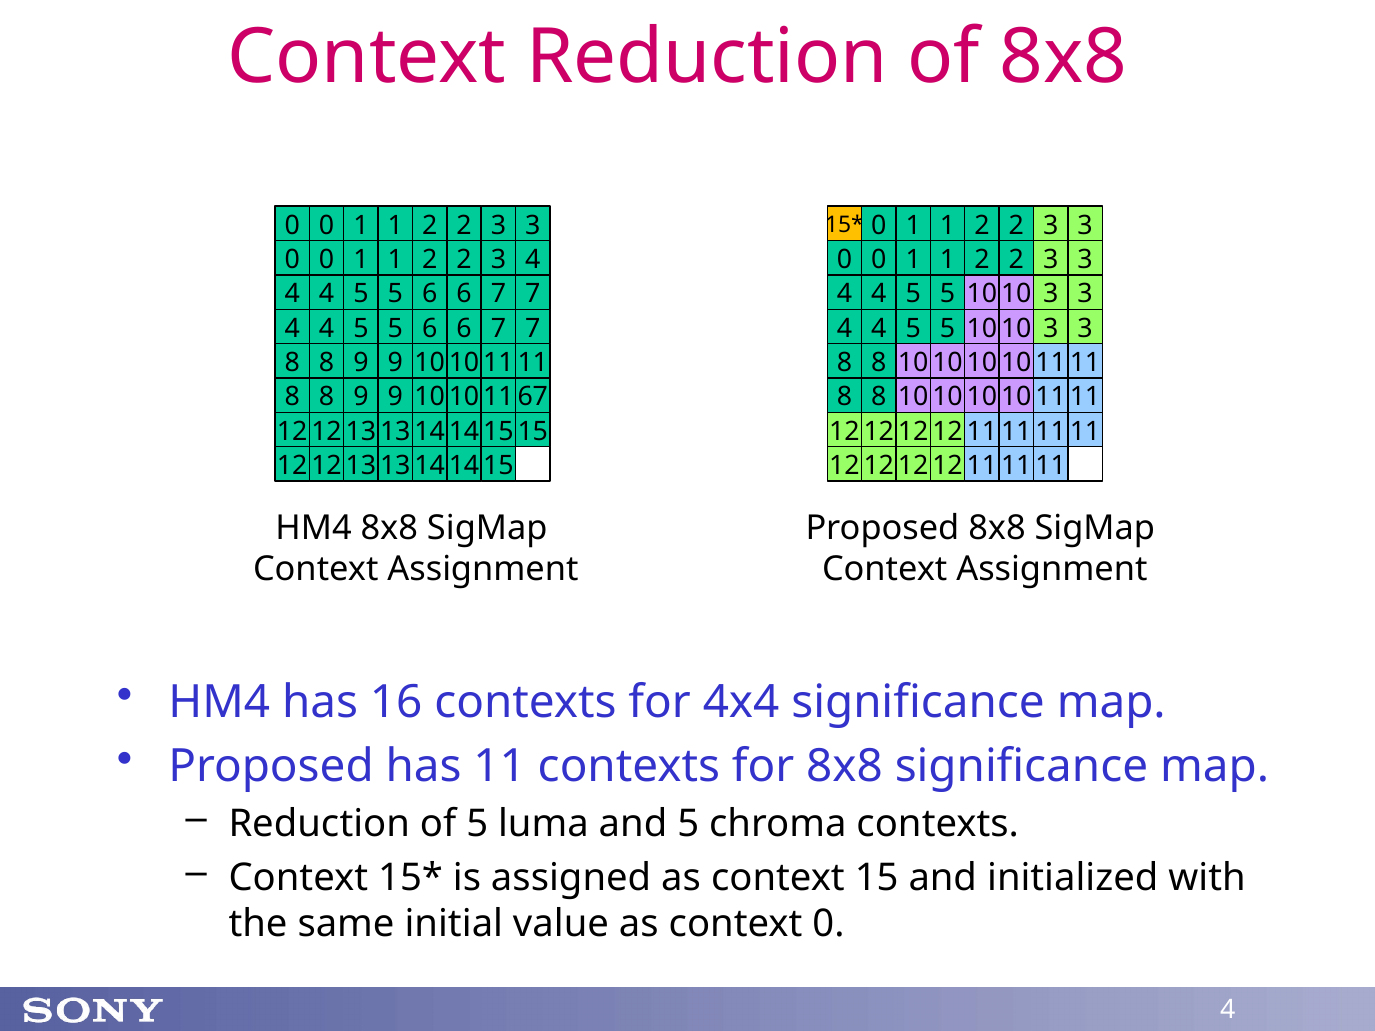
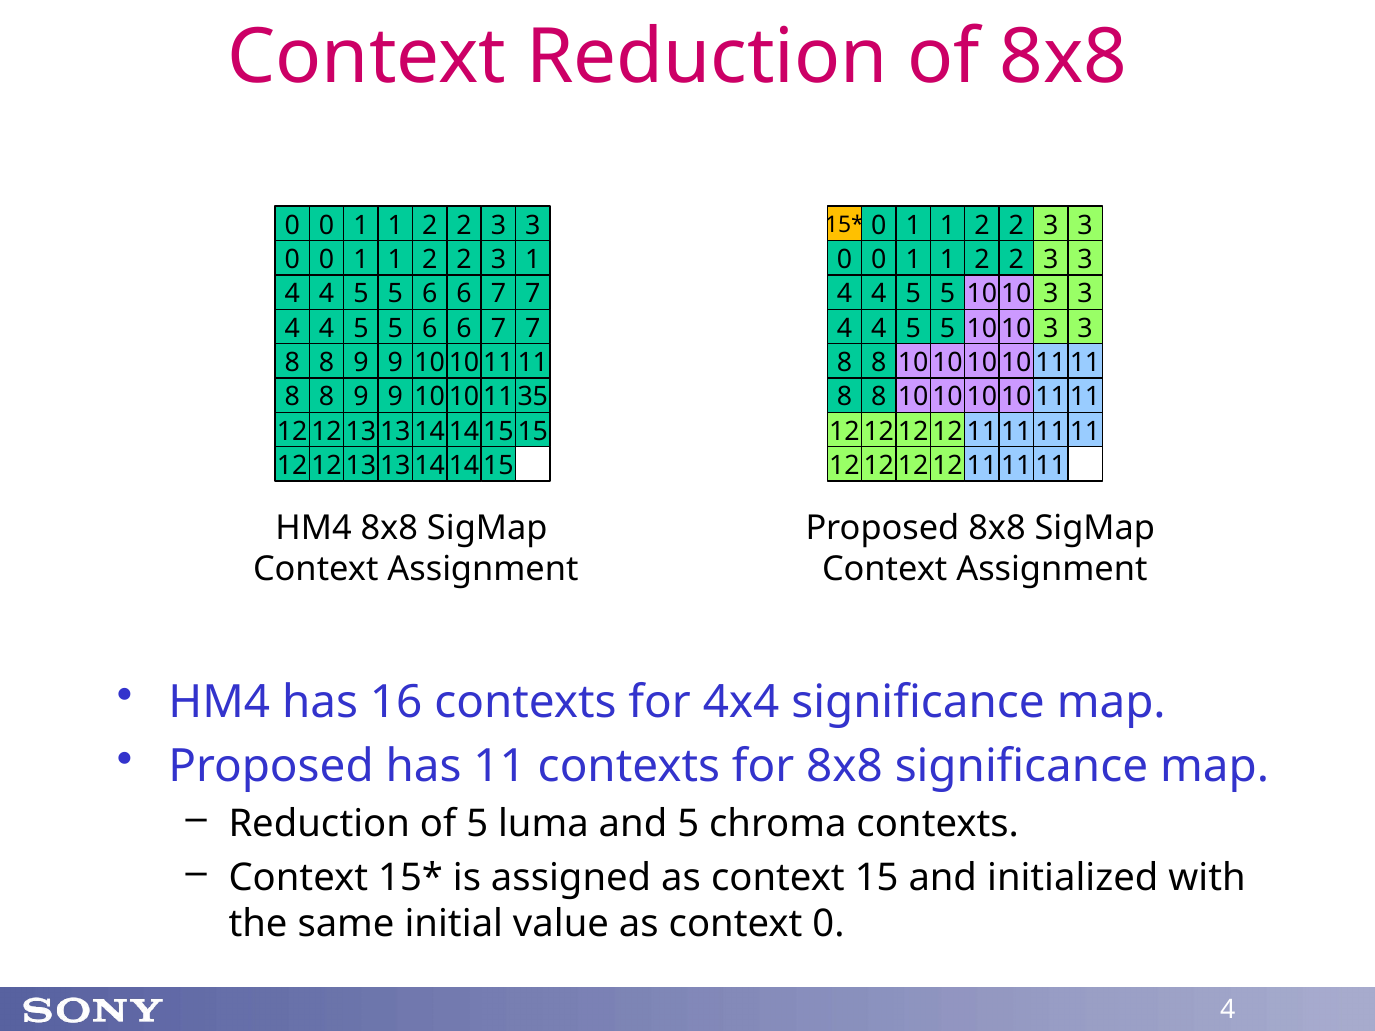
2 4: 4 -> 1
67: 67 -> 35
